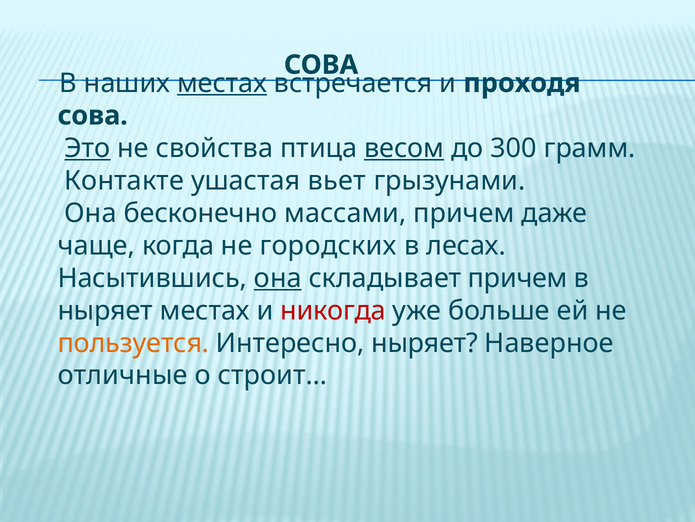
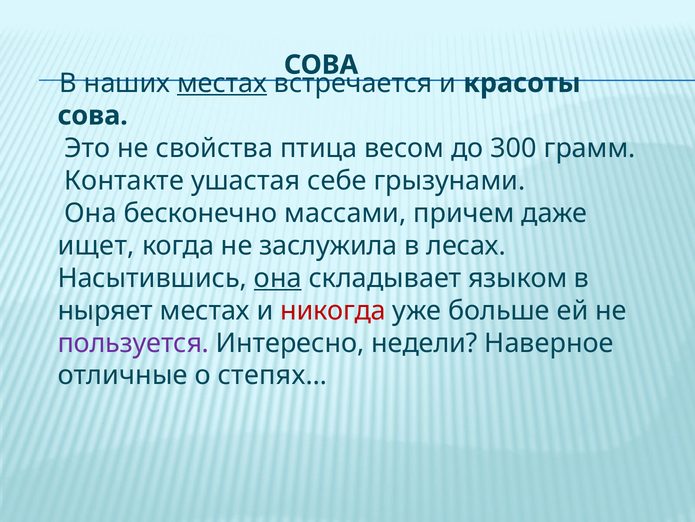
проходя: проходя -> красоты
Это underline: present -> none
весом underline: present -> none
вьет: вьет -> себе
чаще: чаще -> ищет
городских: городских -> заслужила
складывает причем: причем -> языком
пользуется colour: orange -> purple
Интересно ныряет: ныряет -> недели
строит…: строит… -> степях…
